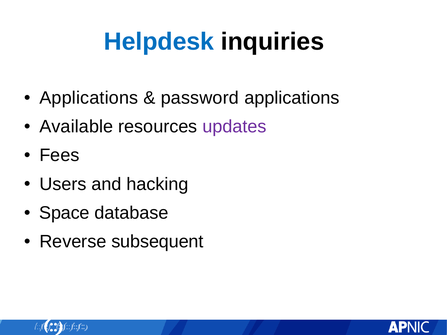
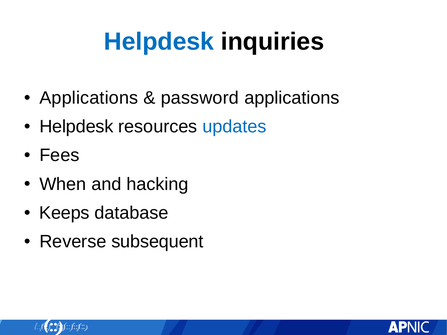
Available at (76, 127): Available -> Helpdesk
updates colour: purple -> blue
Users: Users -> When
Space: Space -> Keeps
